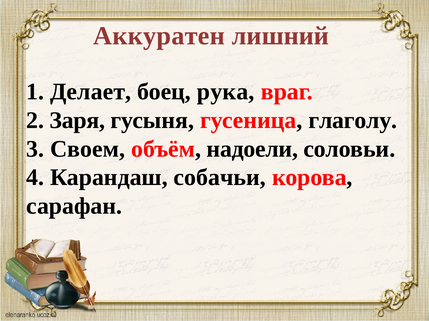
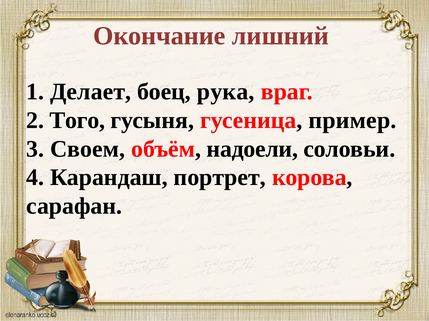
Аккуратен: Аккуратен -> Окончание
Заря: Заря -> Того
глаголу: глаголу -> пример
собачьи: собачьи -> портрет
